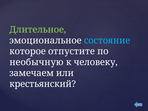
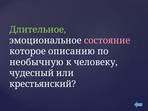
состояние colour: light blue -> pink
отпустите: отпустите -> описанию
замечаем: замечаем -> чудесный
